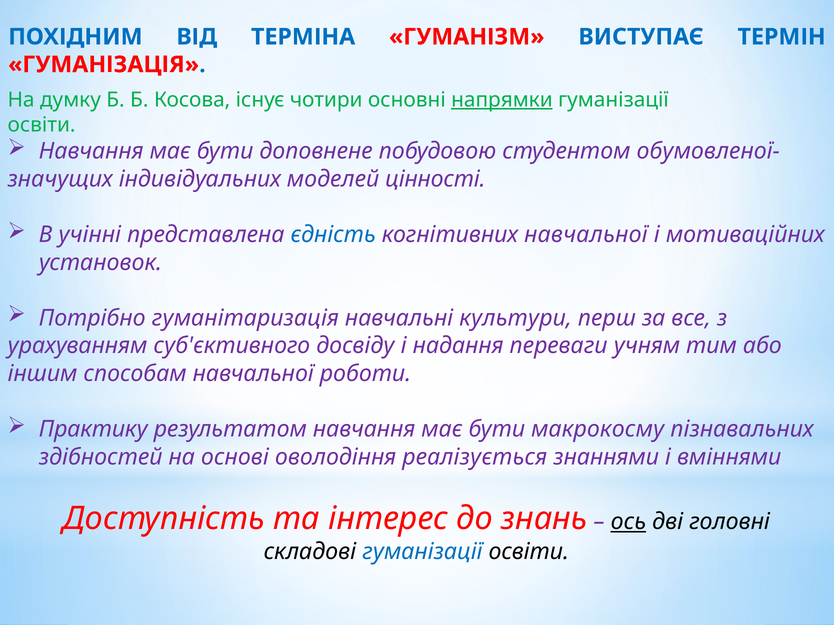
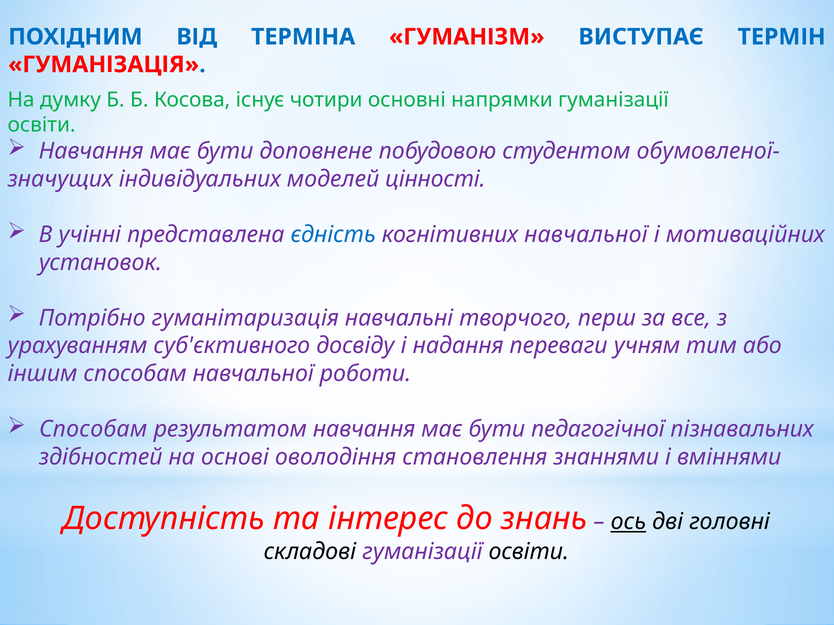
напрямки underline: present -> none
культури: культури -> творчого
Практику at (93, 430): Практику -> Способам
макрокосму: макрокосму -> педагогічної
реалізується: реалізується -> становлення
гуманізації at (422, 552) colour: blue -> purple
